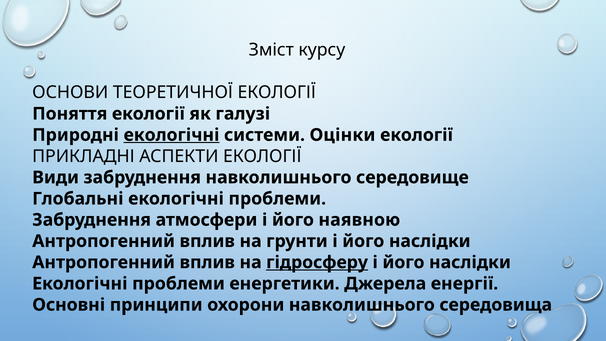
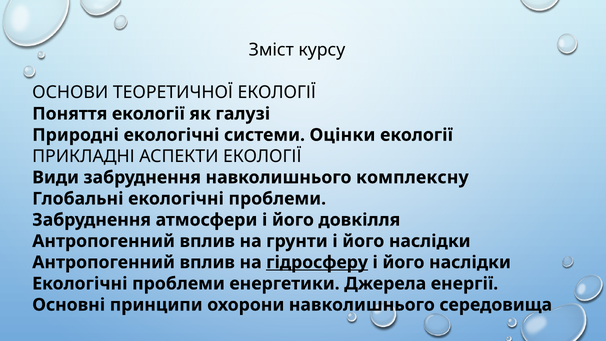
екологічні at (171, 135) underline: present -> none
середовище: середовище -> комплексну
наявною: наявною -> довкілля
